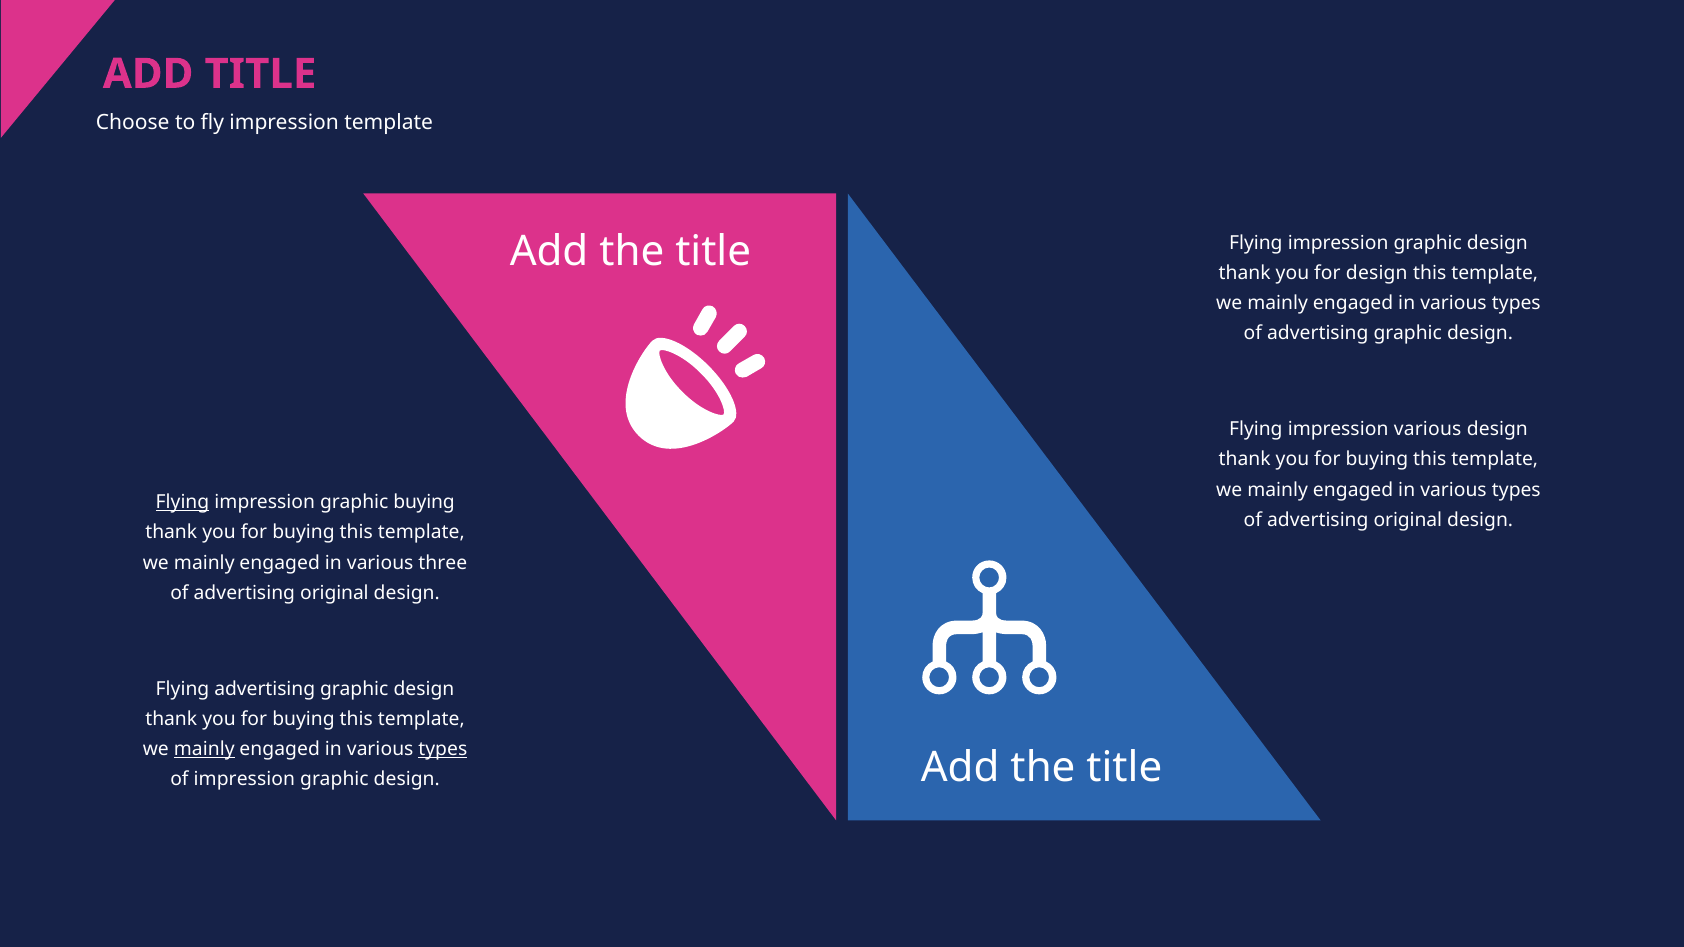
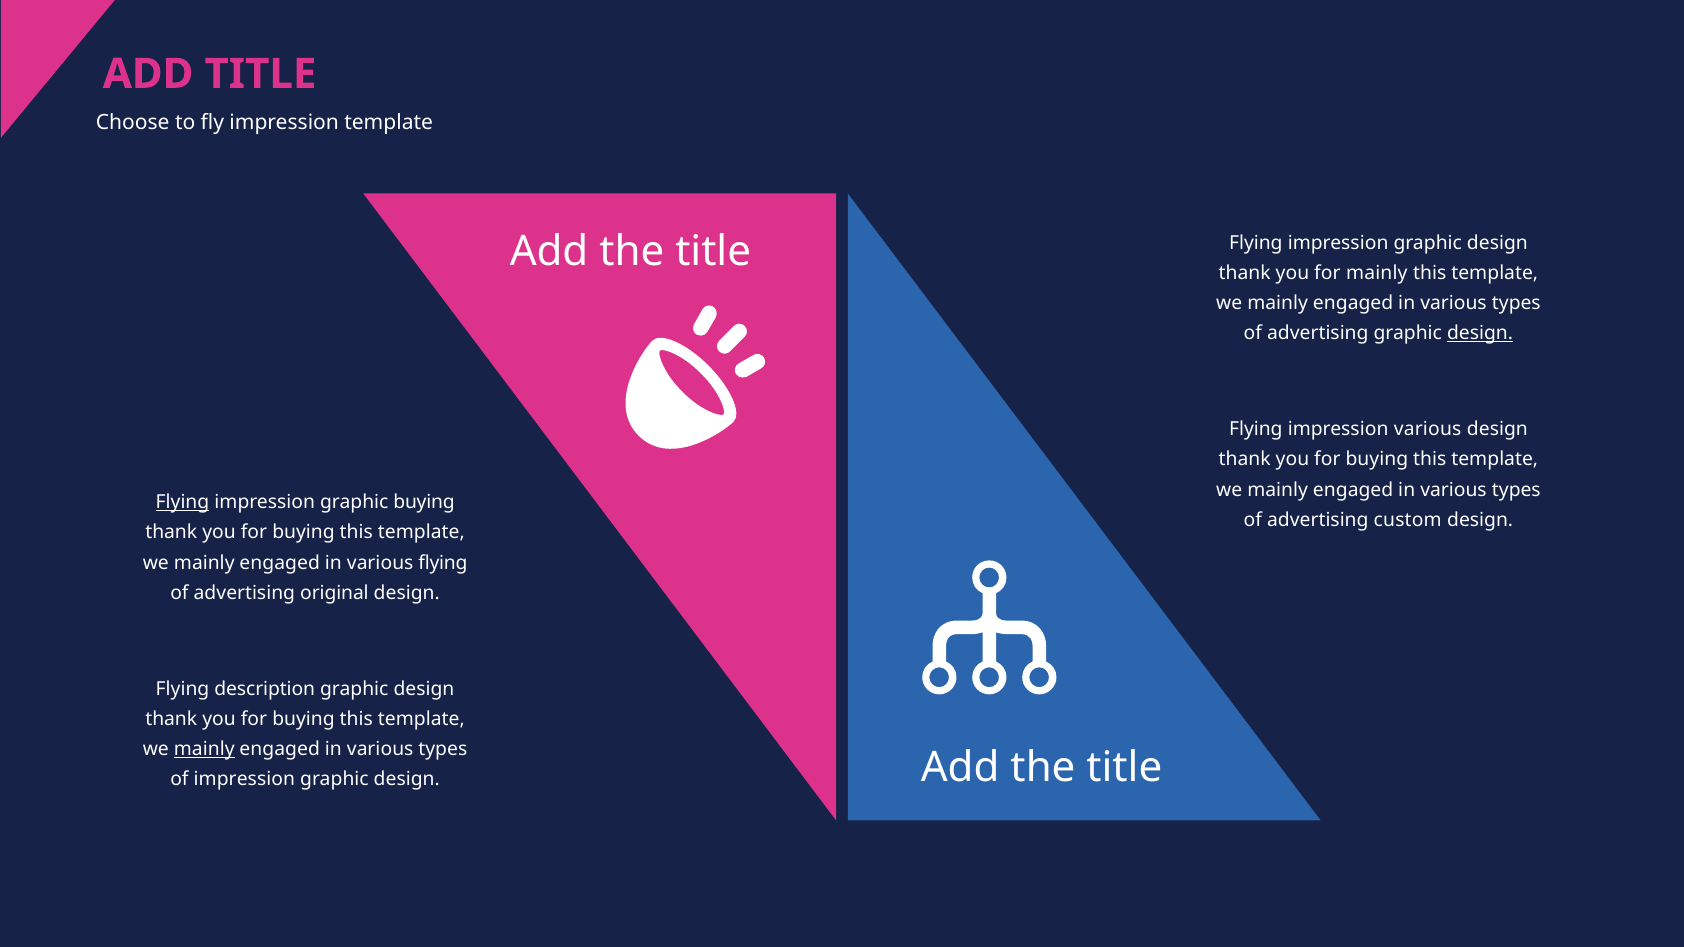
design at (1377, 273): design -> mainly
design at (1480, 333) underline: none -> present
original at (1408, 520): original -> custom
various three: three -> flying
Flying advertising: advertising -> description
types at (443, 749) underline: present -> none
